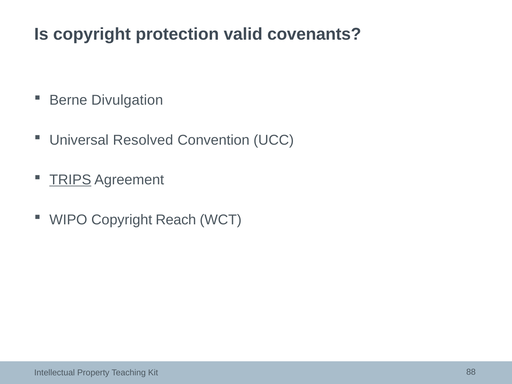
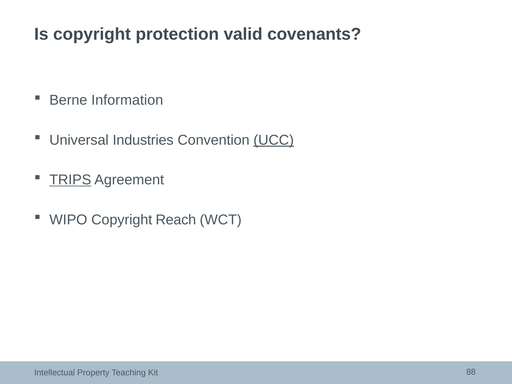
Divulgation: Divulgation -> Information
Resolved: Resolved -> Industries
UCC underline: none -> present
